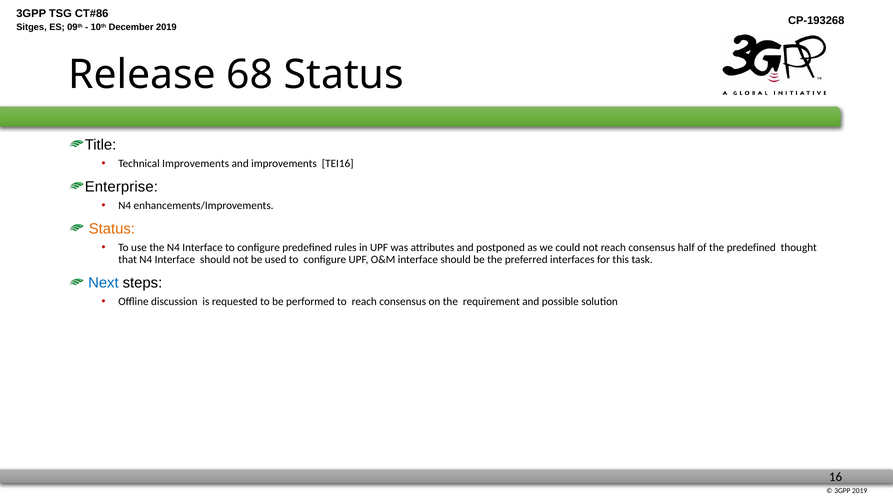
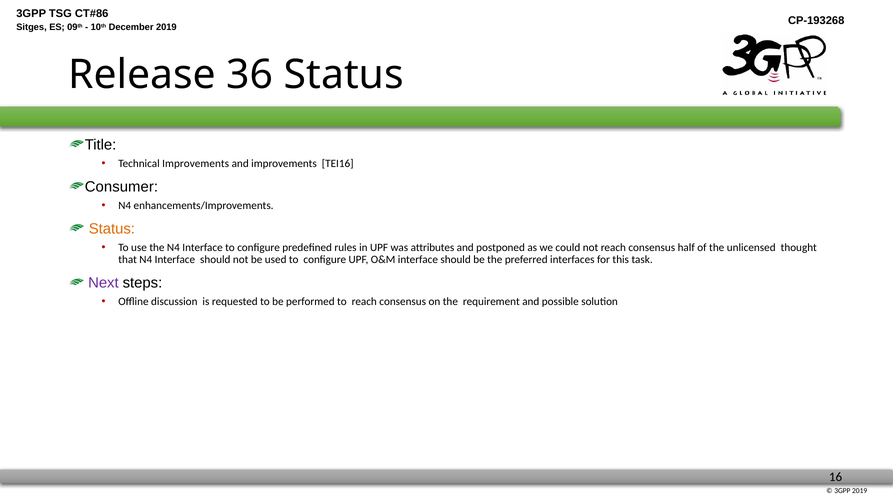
68: 68 -> 36
Enterprise: Enterprise -> Consumer
the predefined: predefined -> unlicensed
Next colour: blue -> purple
